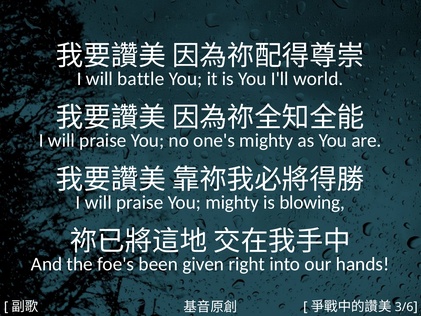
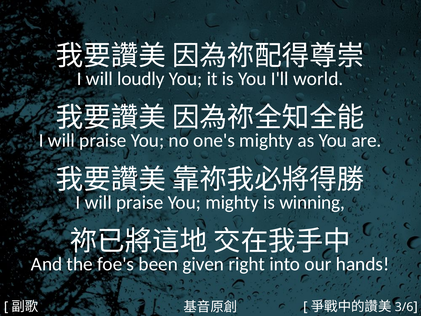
battle: battle -> loudly
blowing: blowing -> winning
